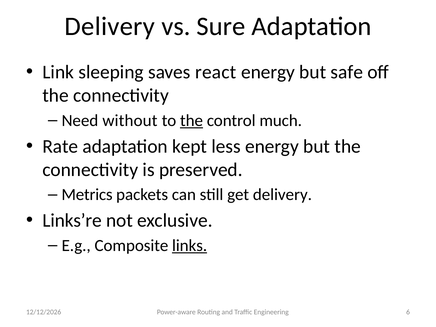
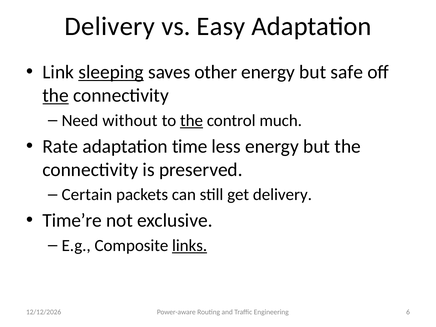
Sure: Sure -> Easy
sleeping underline: none -> present
react: react -> other
the at (56, 95) underline: none -> present
kept: kept -> time
Metrics: Metrics -> Certain
Links’re: Links’re -> Time’re
